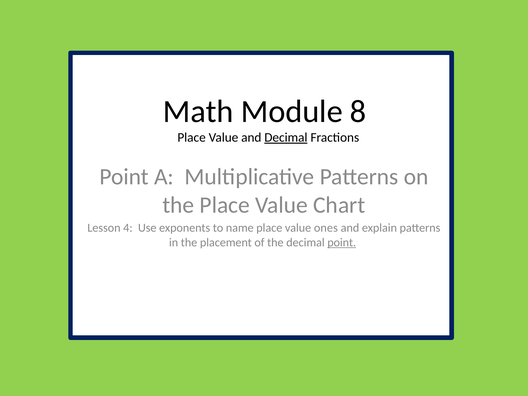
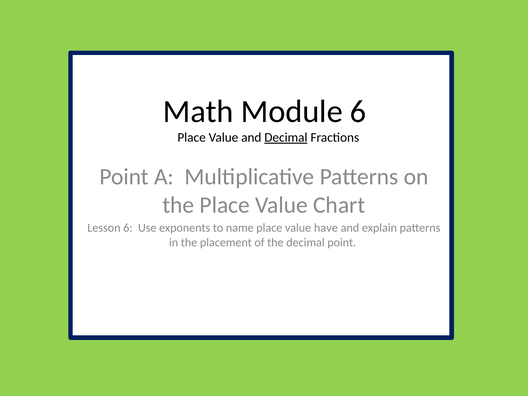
Module 8: 8 -> 6
Lesson 4: 4 -> 6
ones: ones -> have
point at (342, 242) underline: present -> none
